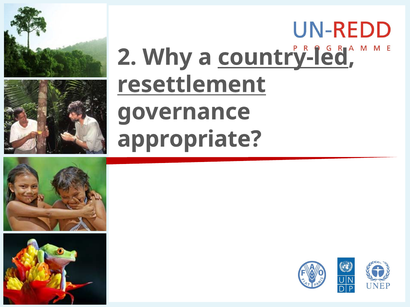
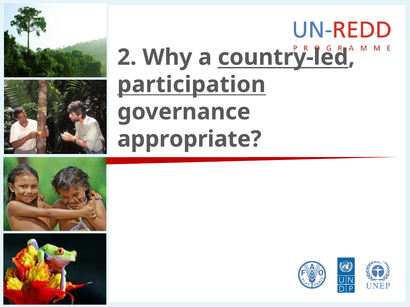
resettlement: resettlement -> participation
